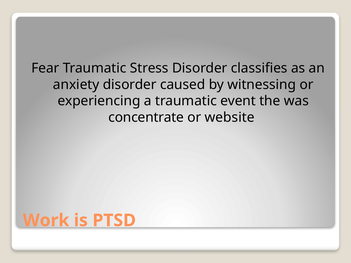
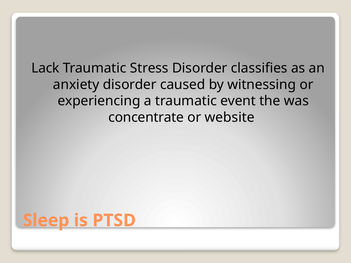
Fear: Fear -> Lack
Work: Work -> Sleep
